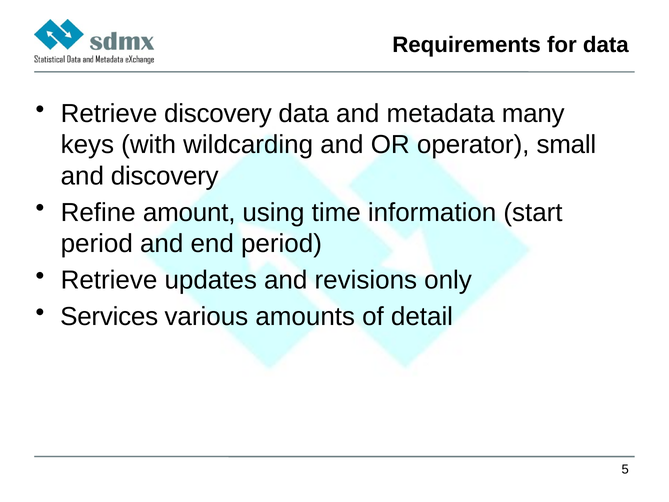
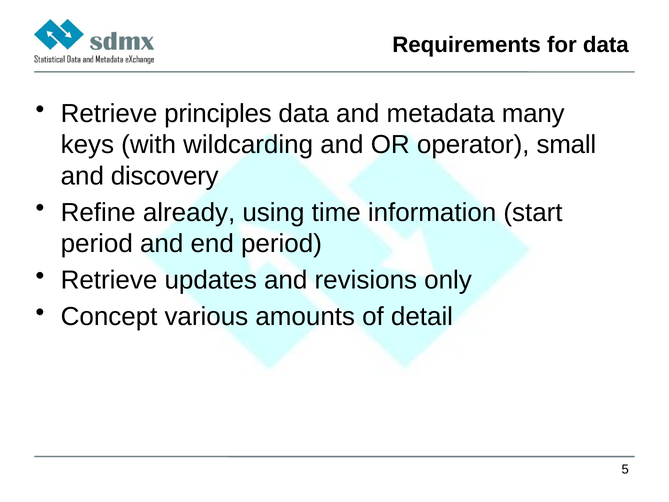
Retrieve discovery: discovery -> principles
amount: amount -> already
Services: Services -> Concept
